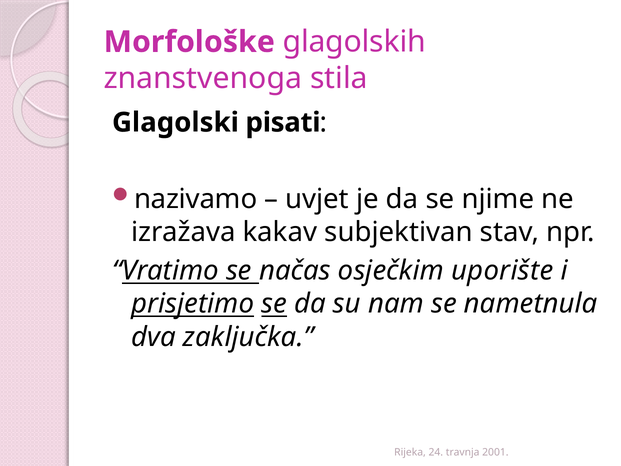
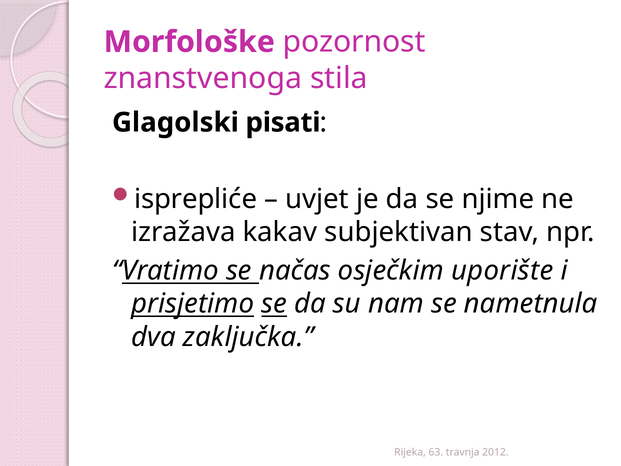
glagolskih: glagolskih -> pozornost
nazivamo: nazivamo -> isprepliće
24: 24 -> 63
2001: 2001 -> 2012
